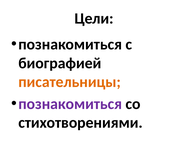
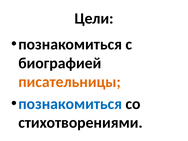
познакомиться at (70, 104) colour: purple -> blue
